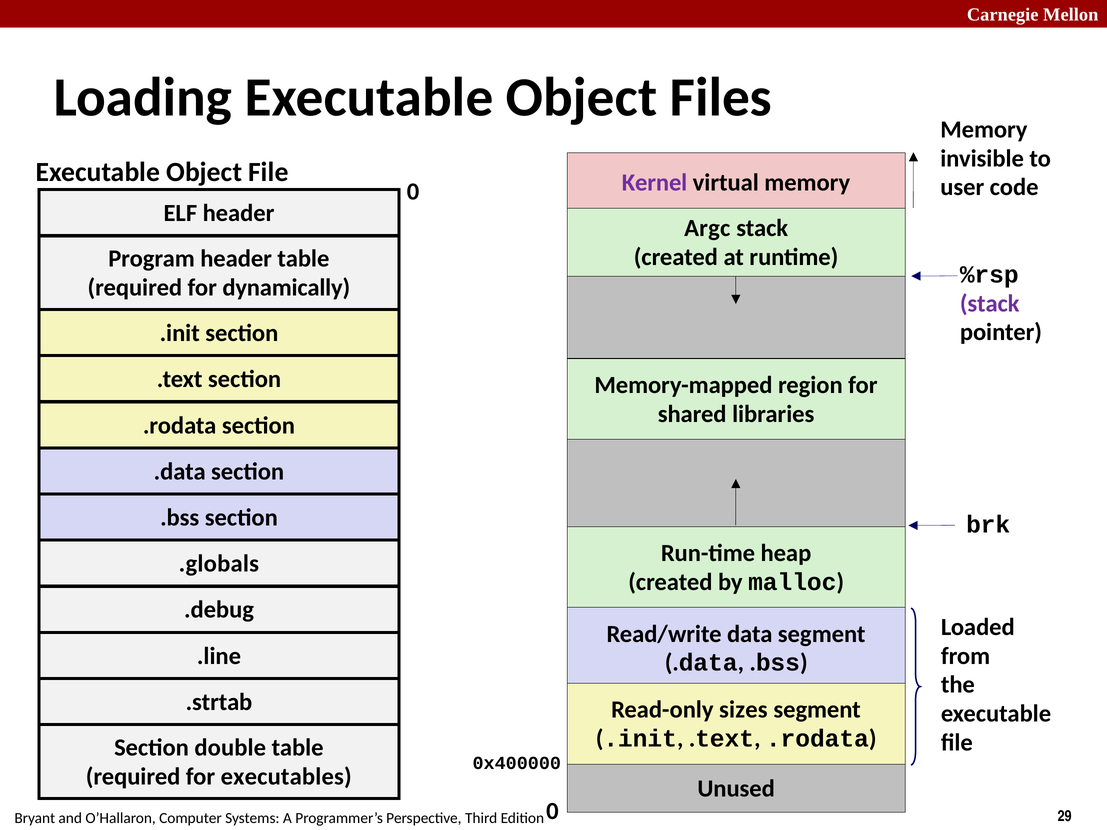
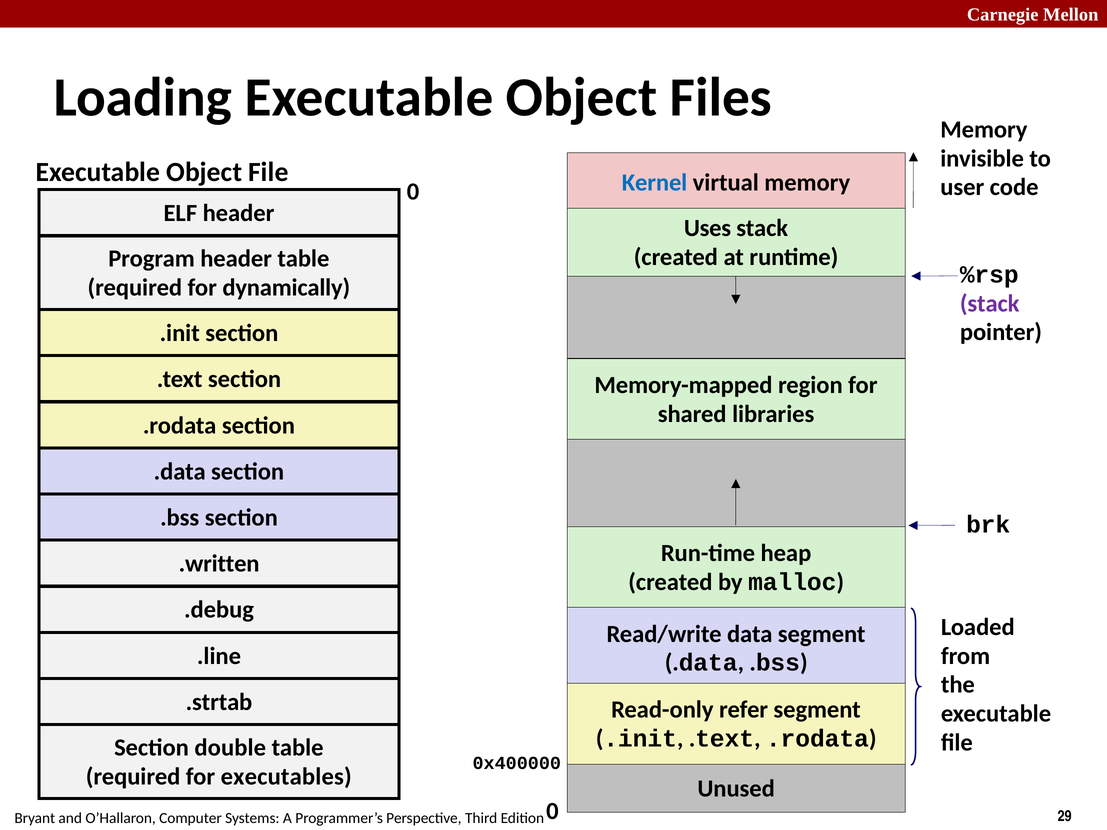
Kernel colour: purple -> blue
Argc: Argc -> Uses
.globals: .globals -> .written
sizes: sizes -> refer
